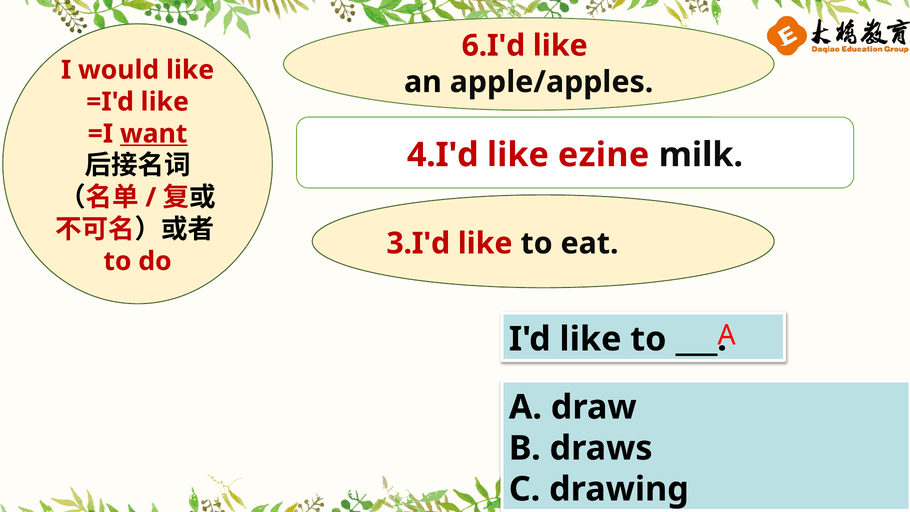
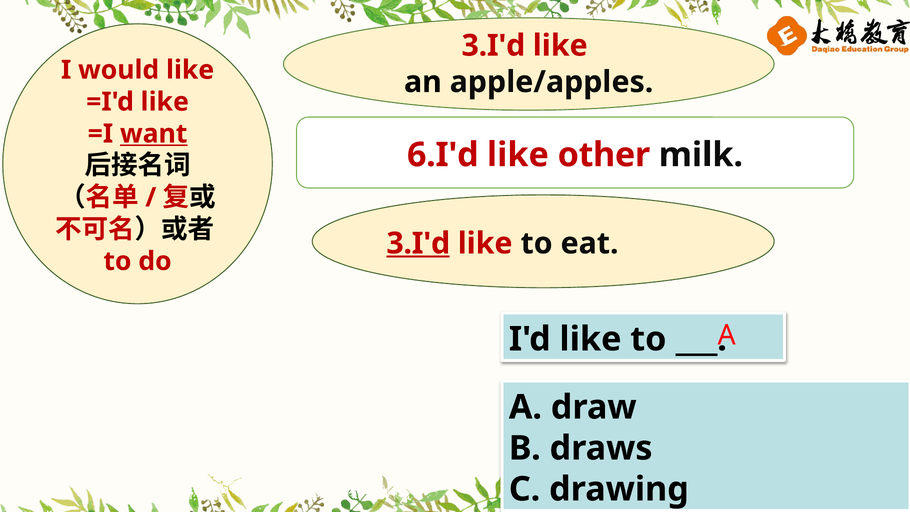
6.I'd at (493, 46): 6.I'd -> 3.I'd
4.I'd: 4.I'd -> 6.I'd
ezine: ezine -> other
3.I'd at (418, 243) underline: none -> present
